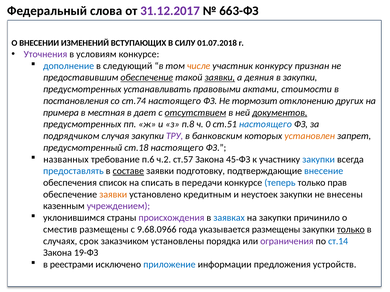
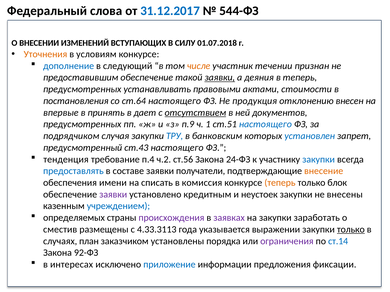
31.12.2017 colour: purple -> blue
663-ФЗ: 663-ФЗ -> 544-ФЗ
Уточнения colour: purple -> orange
конкурсу: конкурсу -> течении
обеспечение at (147, 78) underline: present -> none
в закупки: закупки -> теперь
ст.74: ст.74 -> ст.64
тормозит: тормозит -> продукция
других: других -> внесен
примера: примера -> впервые
местная: местная -> принять
документов underline: present -> none
п.8: п.8 -> п.9
0: 0 -> 1
ТРУ colour: purple -> blue
установлен colour: orange -> blue
ст.18: ст.18 -> ст.43
названных: названных -> тенденция
п.6: п.6 -> п.4
ст.57: ст.57 -> ст.56
45-ФЗ: 45-ФЗ -> 24-ФЗ
составе underline: present -> none
подготовку: подготовку -> получатели
внесение colour: blue -> orange
список: список -> имени
передачи: передачи -> комиссия
теперь at (280, 183) colour: blue -> orange
прав: прав -> блок
заявки at (113, 195) colour: orange -> purple
учреждением colour: purple -> blue
уклонившимся: уклонившимся -> определяемых
заявках colour: blue -> purple
причинило: причинило -> заработать
9.68.0966: 9.68.0966 -> 4.33.3113
указывается размещены: размещены -> выражении
срок: срок -> план
19-ФЗ: 19-ФЗ -> 92-ФЗ
реестрами: реестрами -> интересах
устройств: устройств -> фиксации
